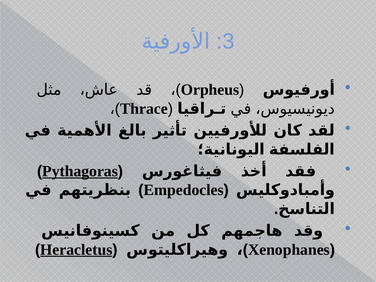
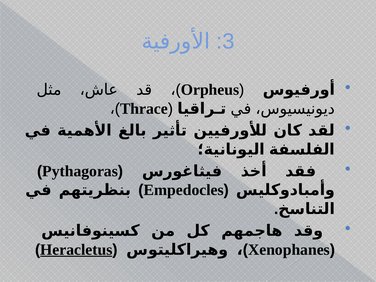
Pythagoras underline: present -> none
